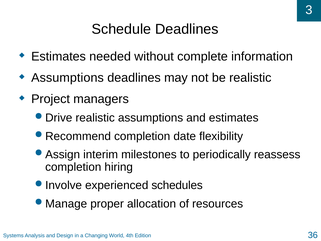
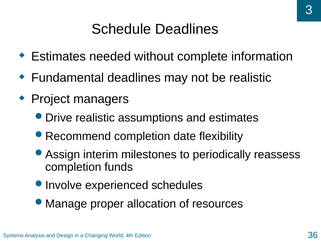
Assumptions at (68, 78): Assumptions -> Fundamental
hiring: hiring -> funds
